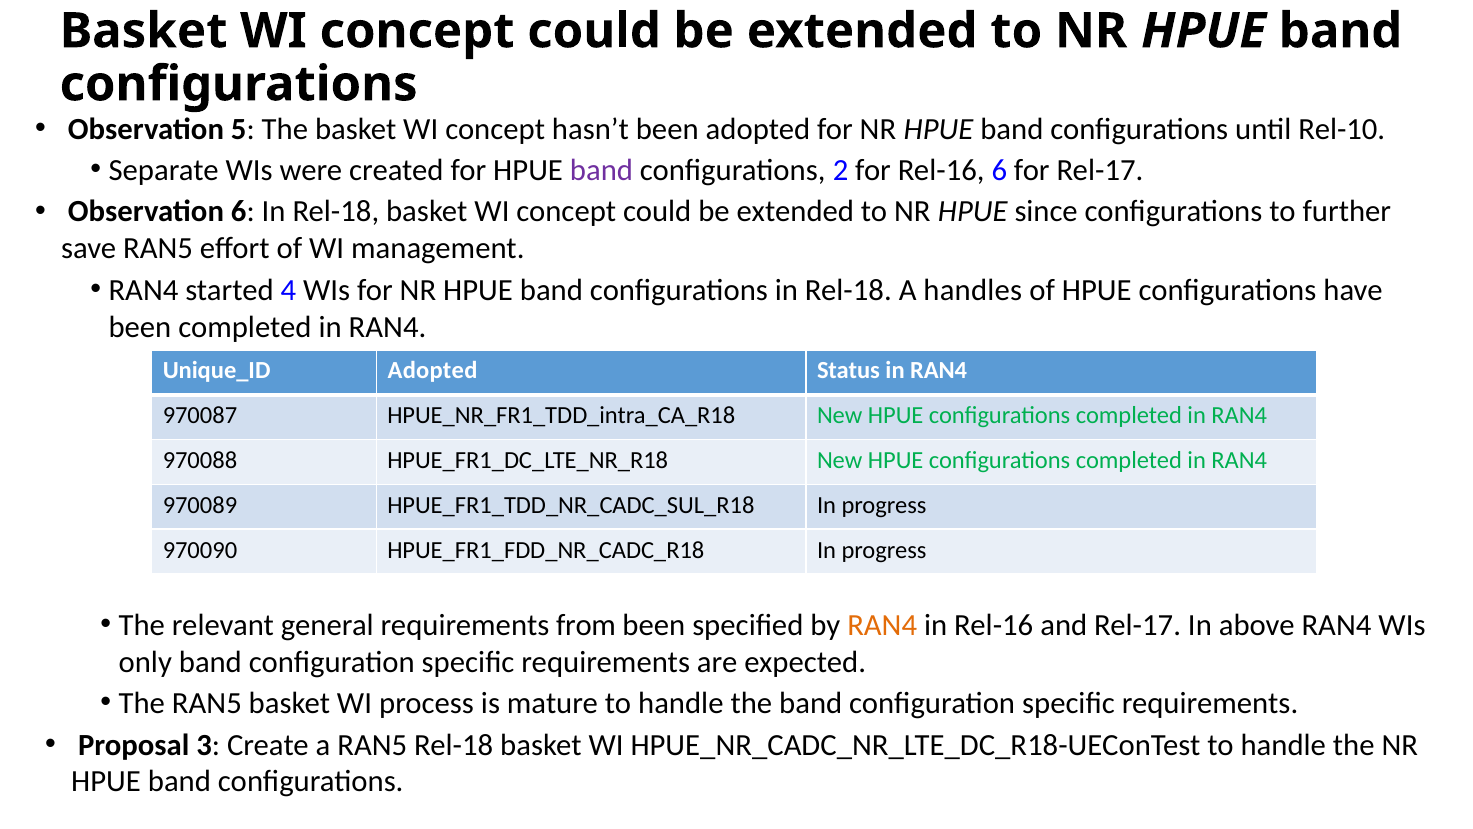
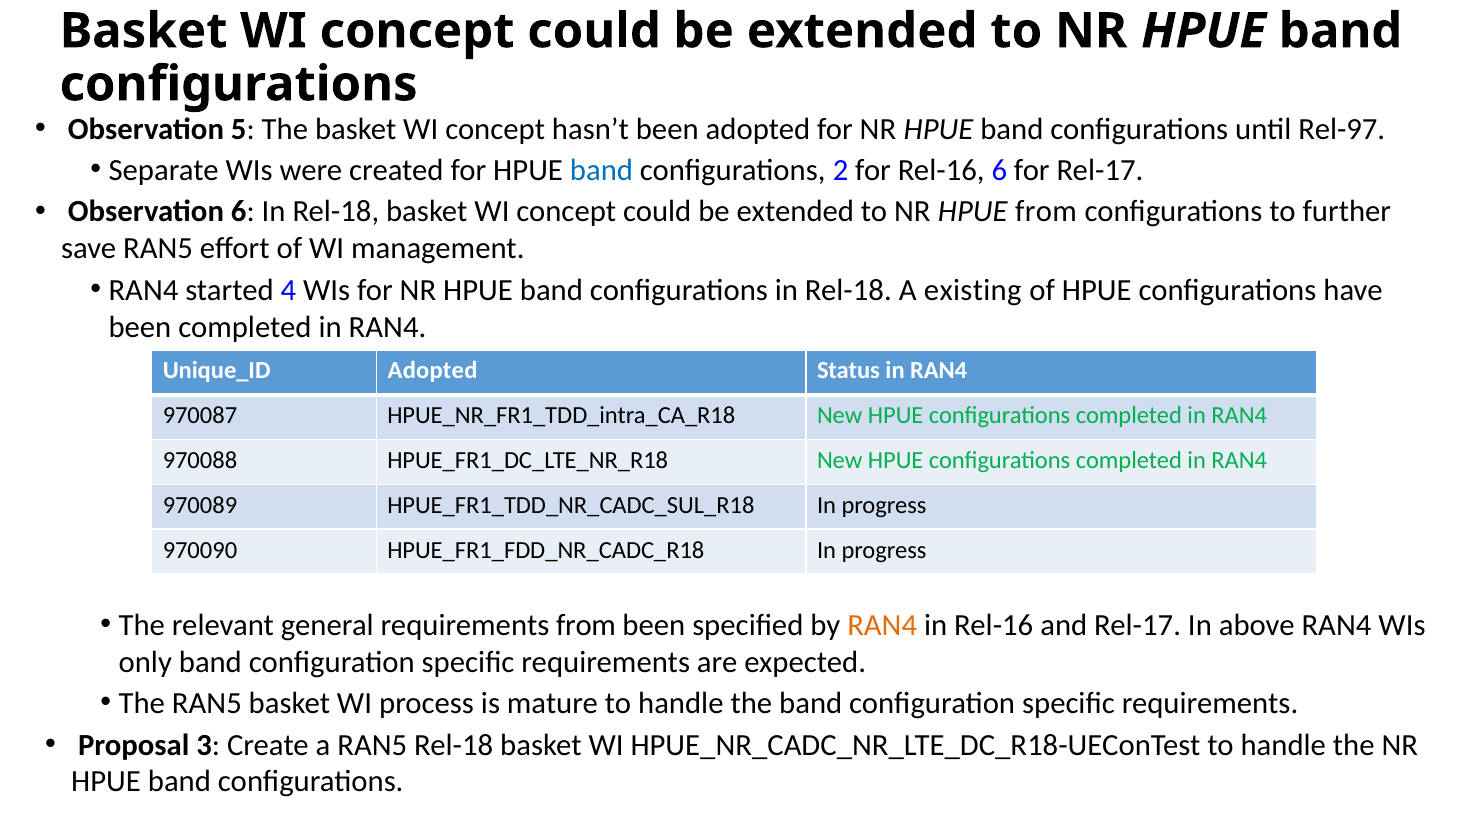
Rel-10: Rel-10 -> Rel-97
band at (601, 170) colour: purple -> blue
HPUE since: since -> from
handles: handles -> existing
